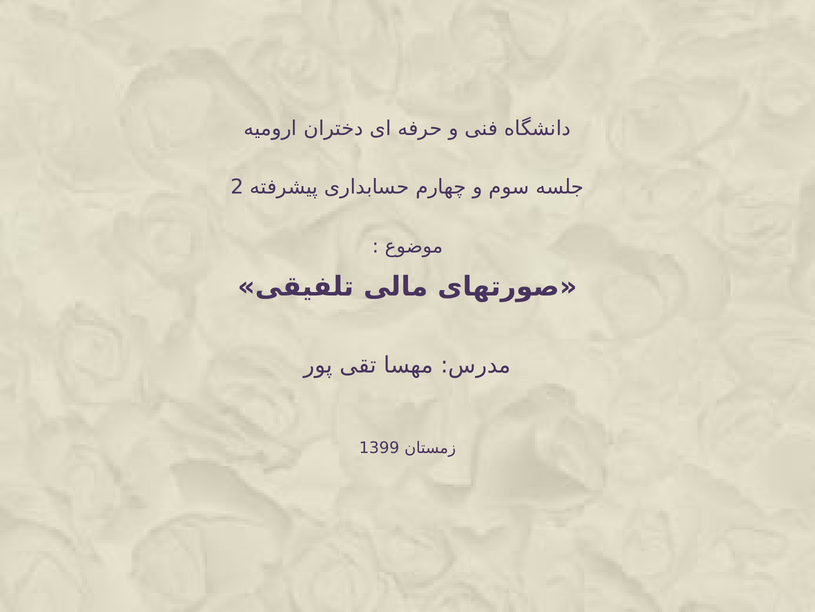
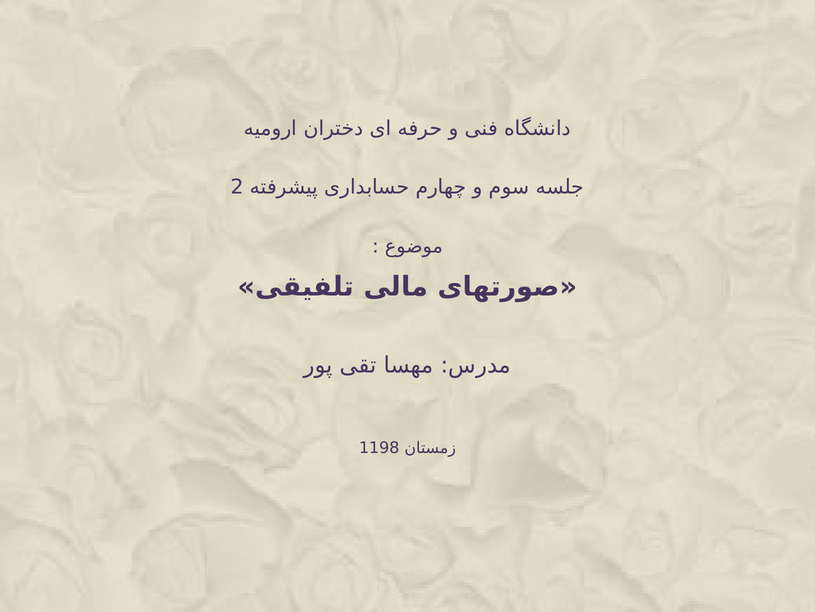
1399: 1399 -> 1198
